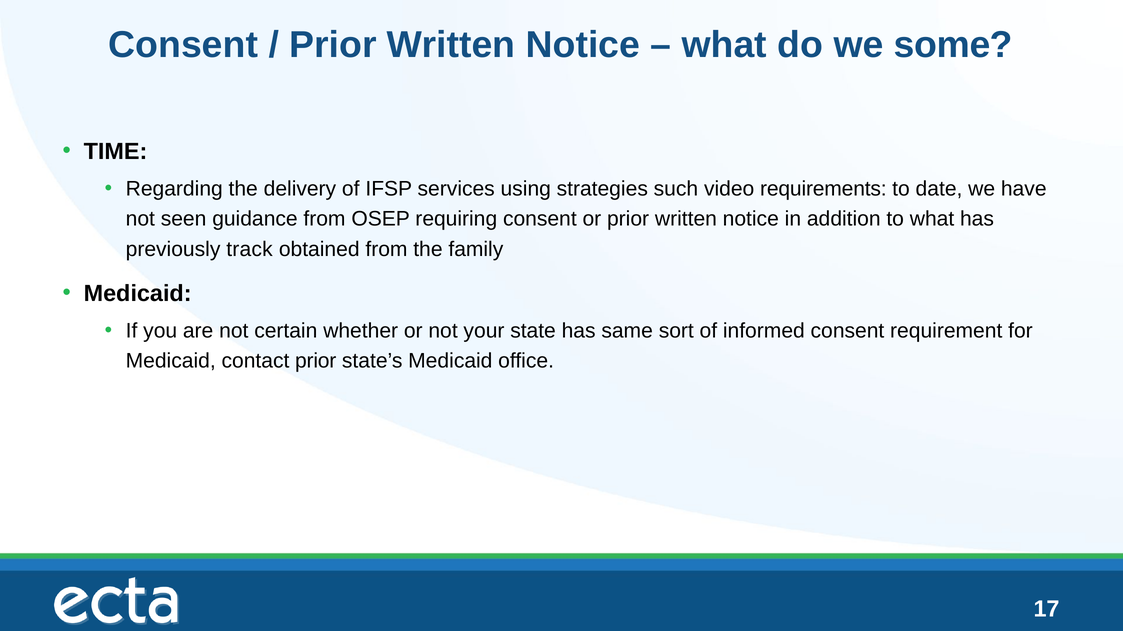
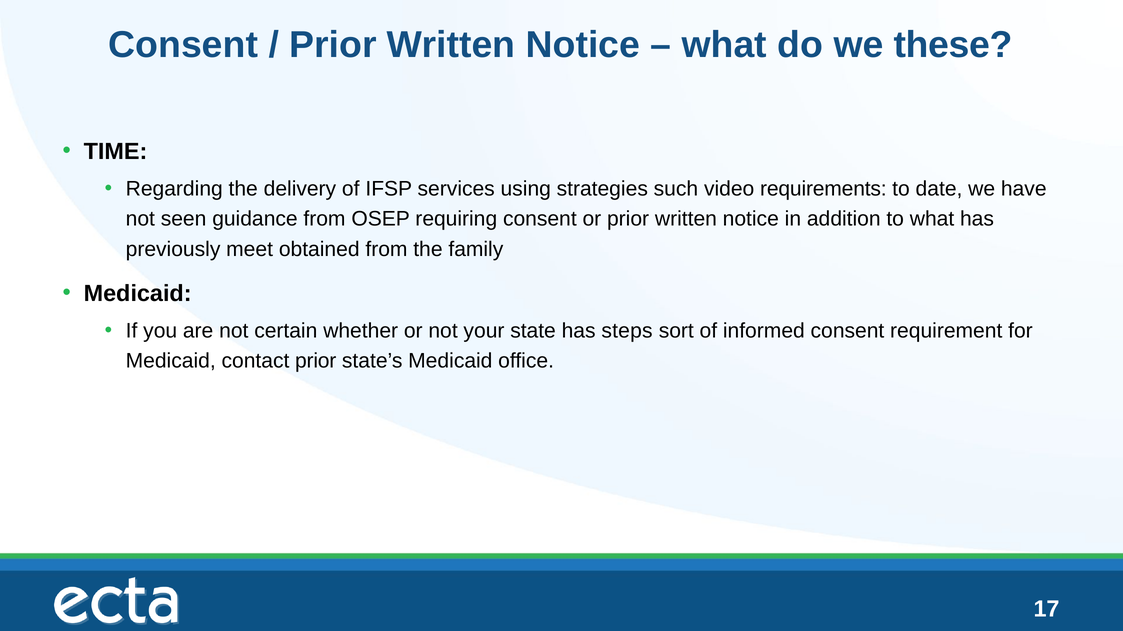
some: some -> these
track: track -> meet
same: same -> steps
